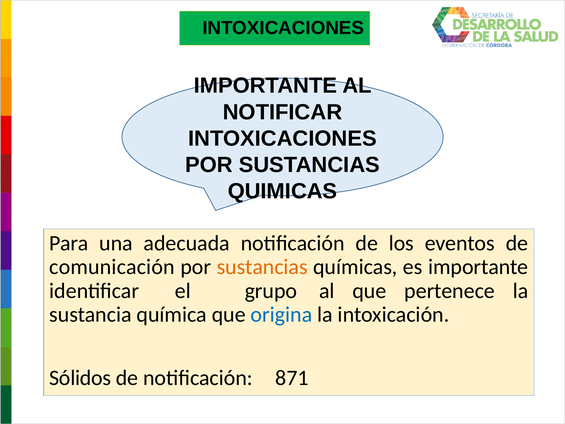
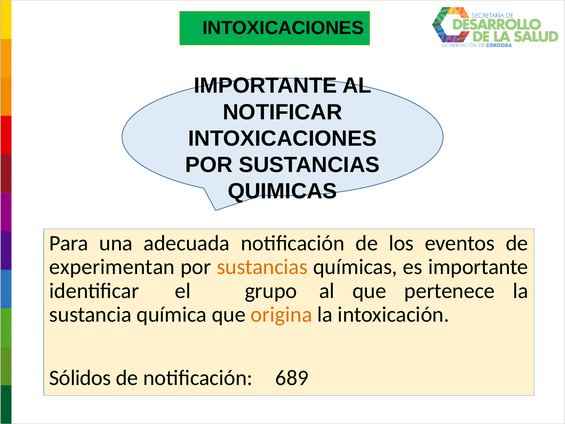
comunicación: comunicación -> experimentan
origina colour: blue -> orange
871: 871 -> 689
